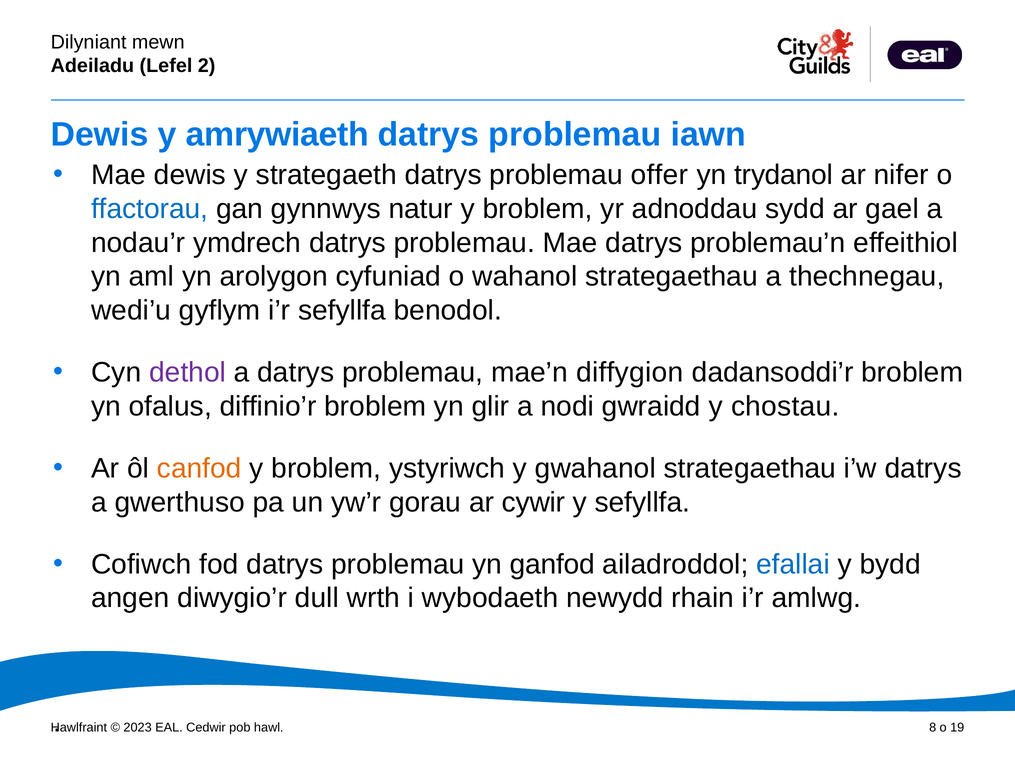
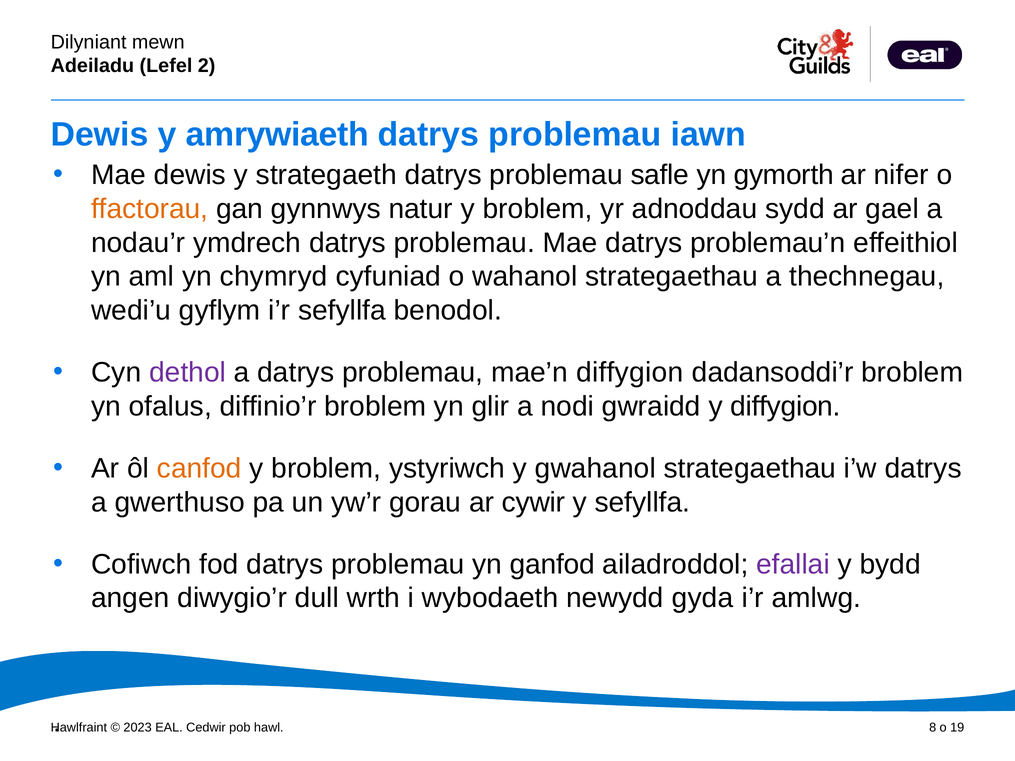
offer: offer -> safle
trydanol: trydanol -> gymorth
ffactorau colour: blue -> orange
arolygon: arolygon -> chymryd
y chostau: chostau -> diffygion
efallai colour: blue -> purple
rhain: rhain -> gyda
